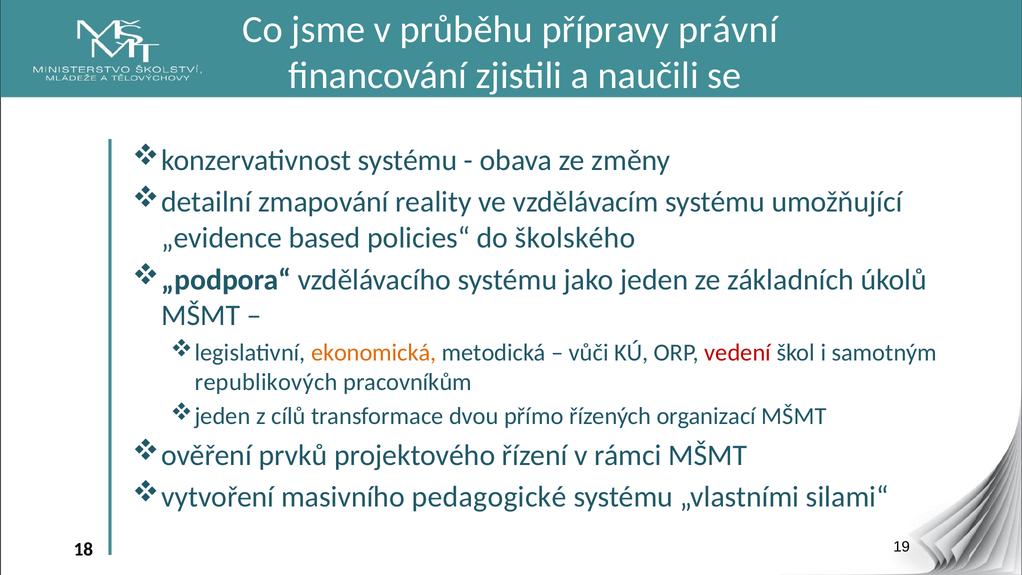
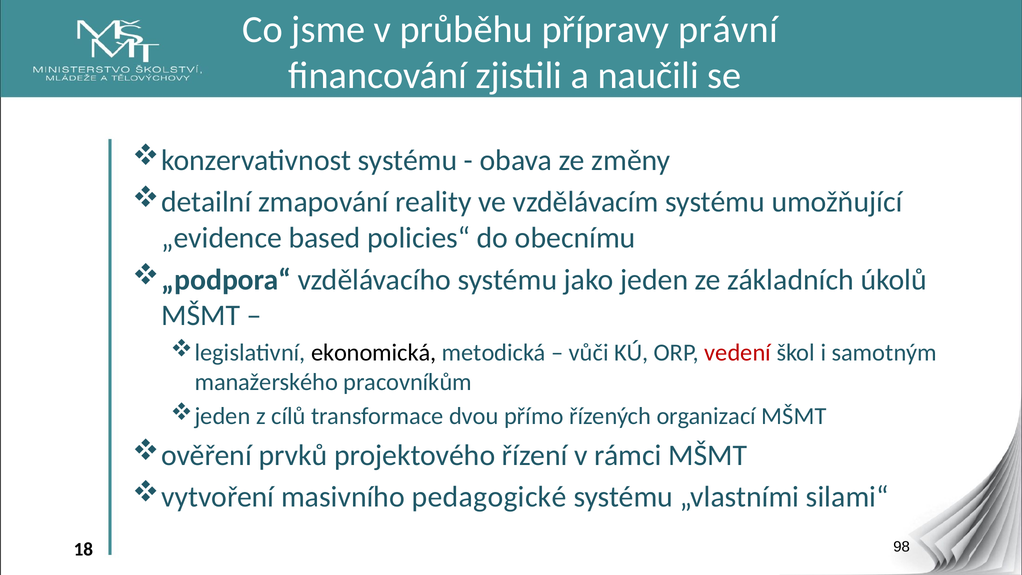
školského: školského -> obecnímu
ekonomická colour: orange -> black
republikových: republikových -> manažerského
19: 19 -> 98
